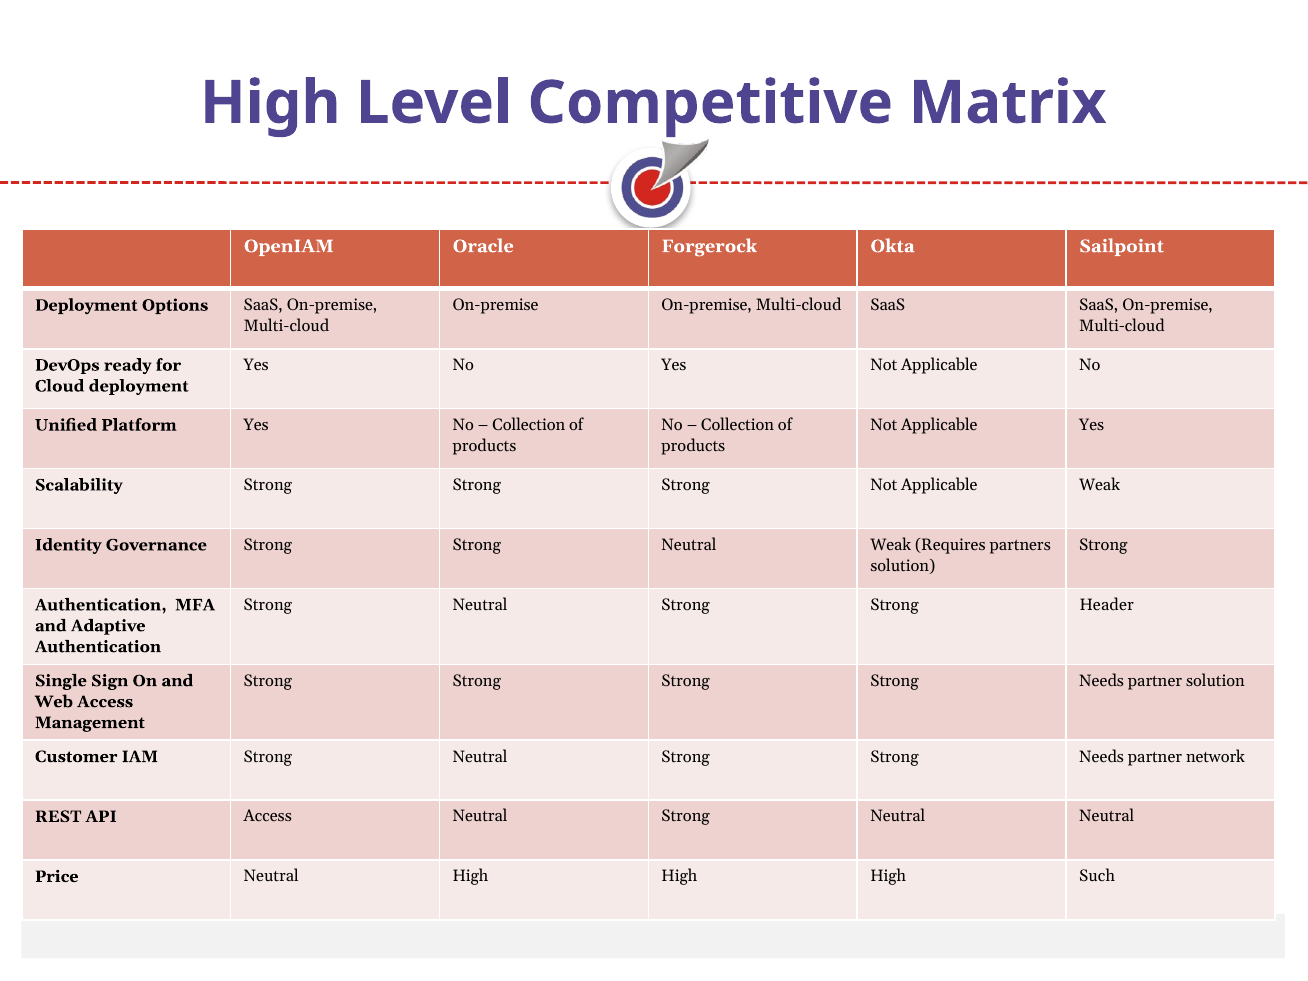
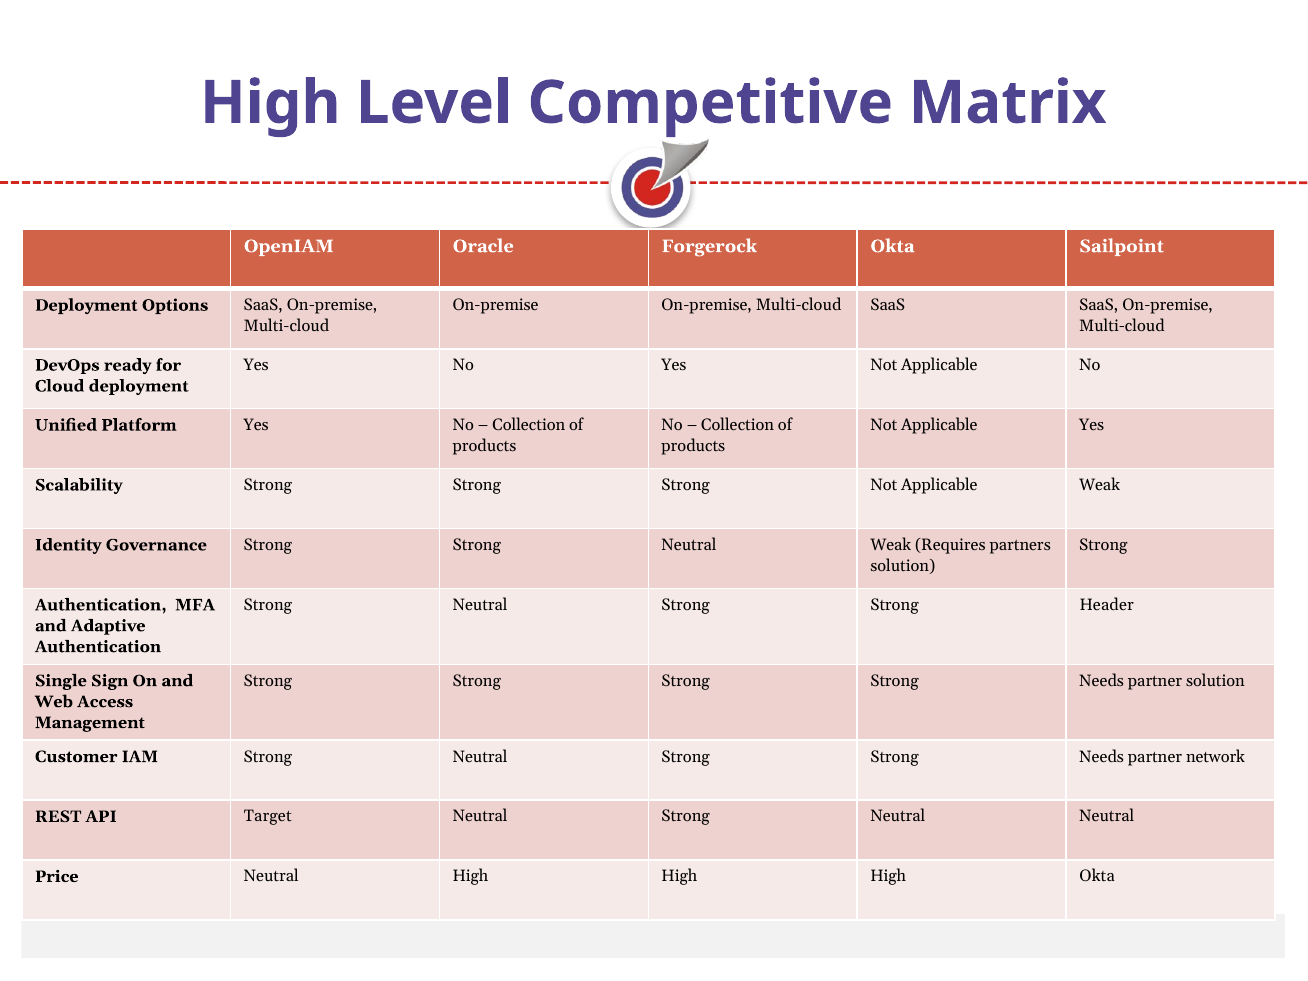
API Access: Access -> Target
High Such: Such -> Okta
